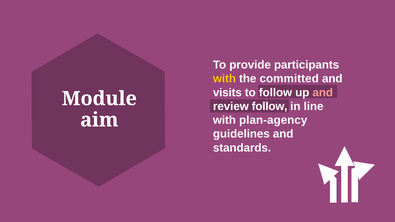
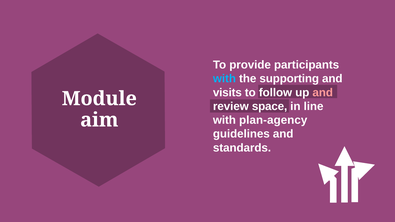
with at (224, 79) colour: yellow -> light blue
committed: committed -> supporting
review follow: follow -> space
